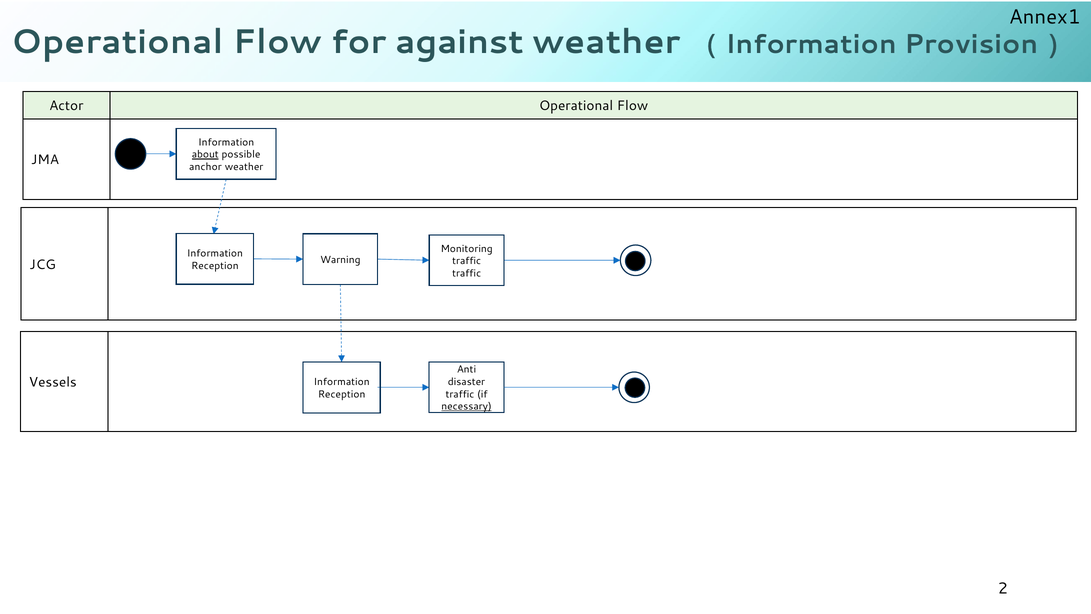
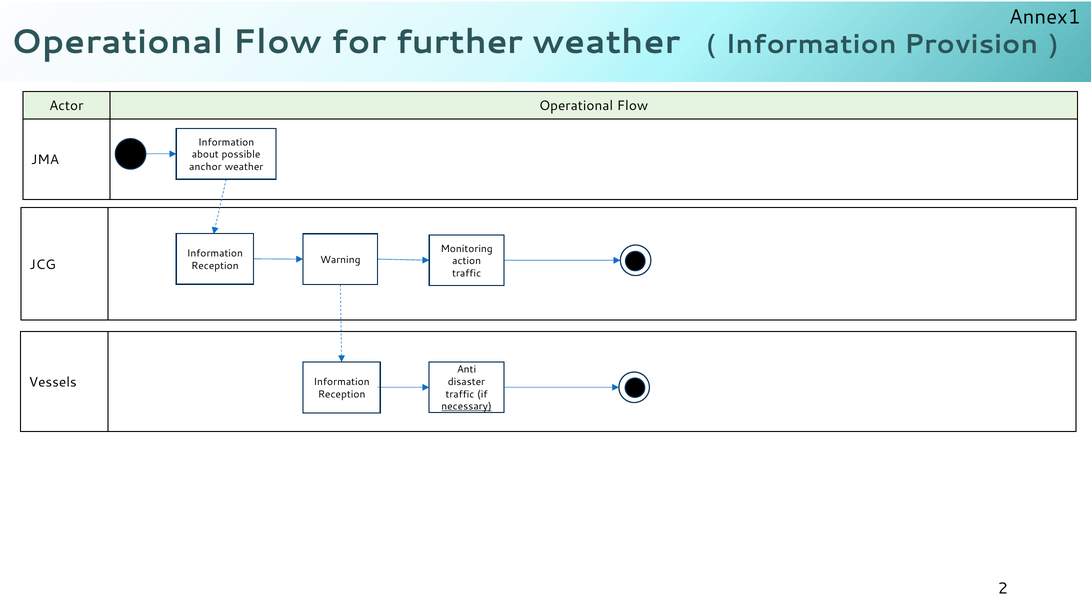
against: against -> further
about underline: present -> none
traffic at (467, 261): traffic -> action
